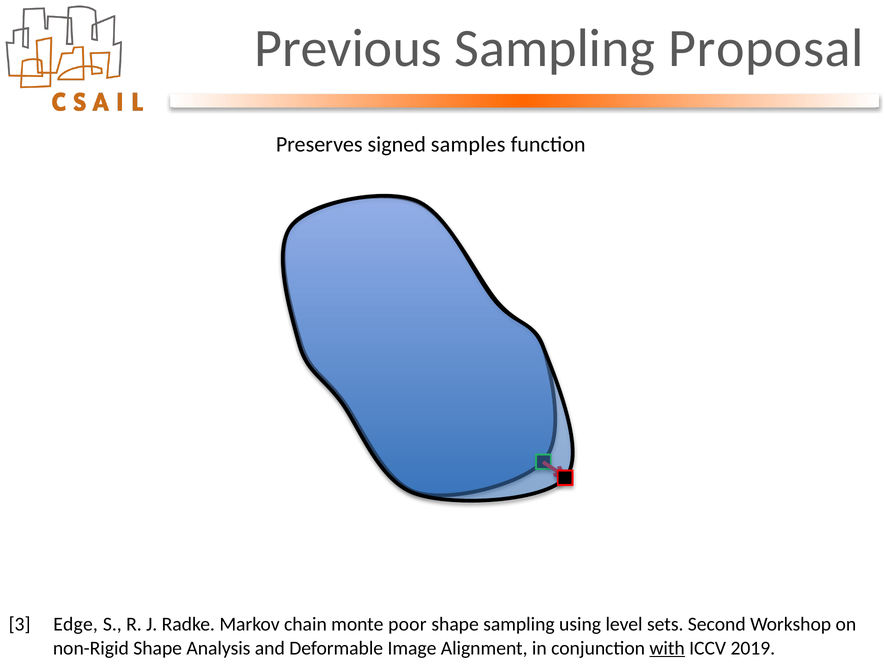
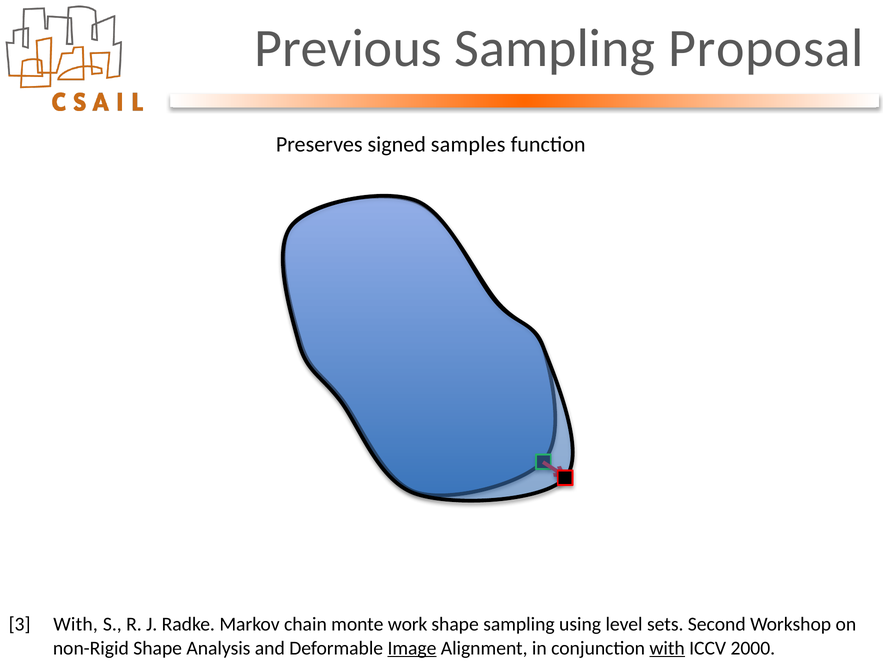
3 Edge: Edge -> With
poor: poor -> work
Image underline: none -> present
2019: 2019 -> 2000
